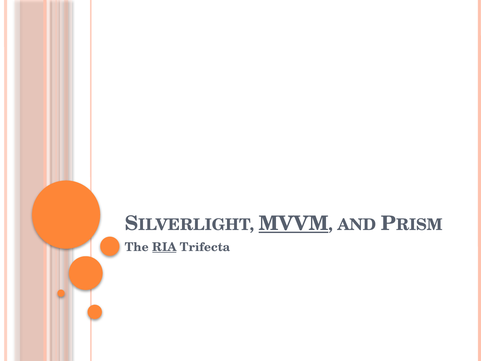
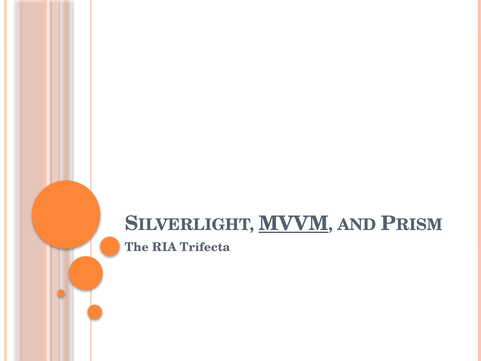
RIA underline: present -> none
